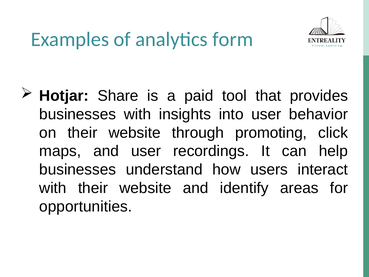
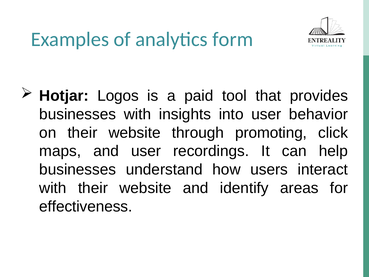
Share: Share -> Logos
opportunities: opportunities -> effectiveness
